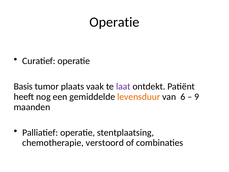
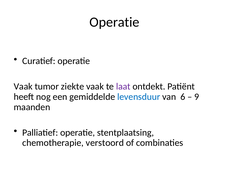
Basis at (23, 86): Basis -> Vaak
plaats: plaats -> ziekte
levensduur colour: orange -> blue
